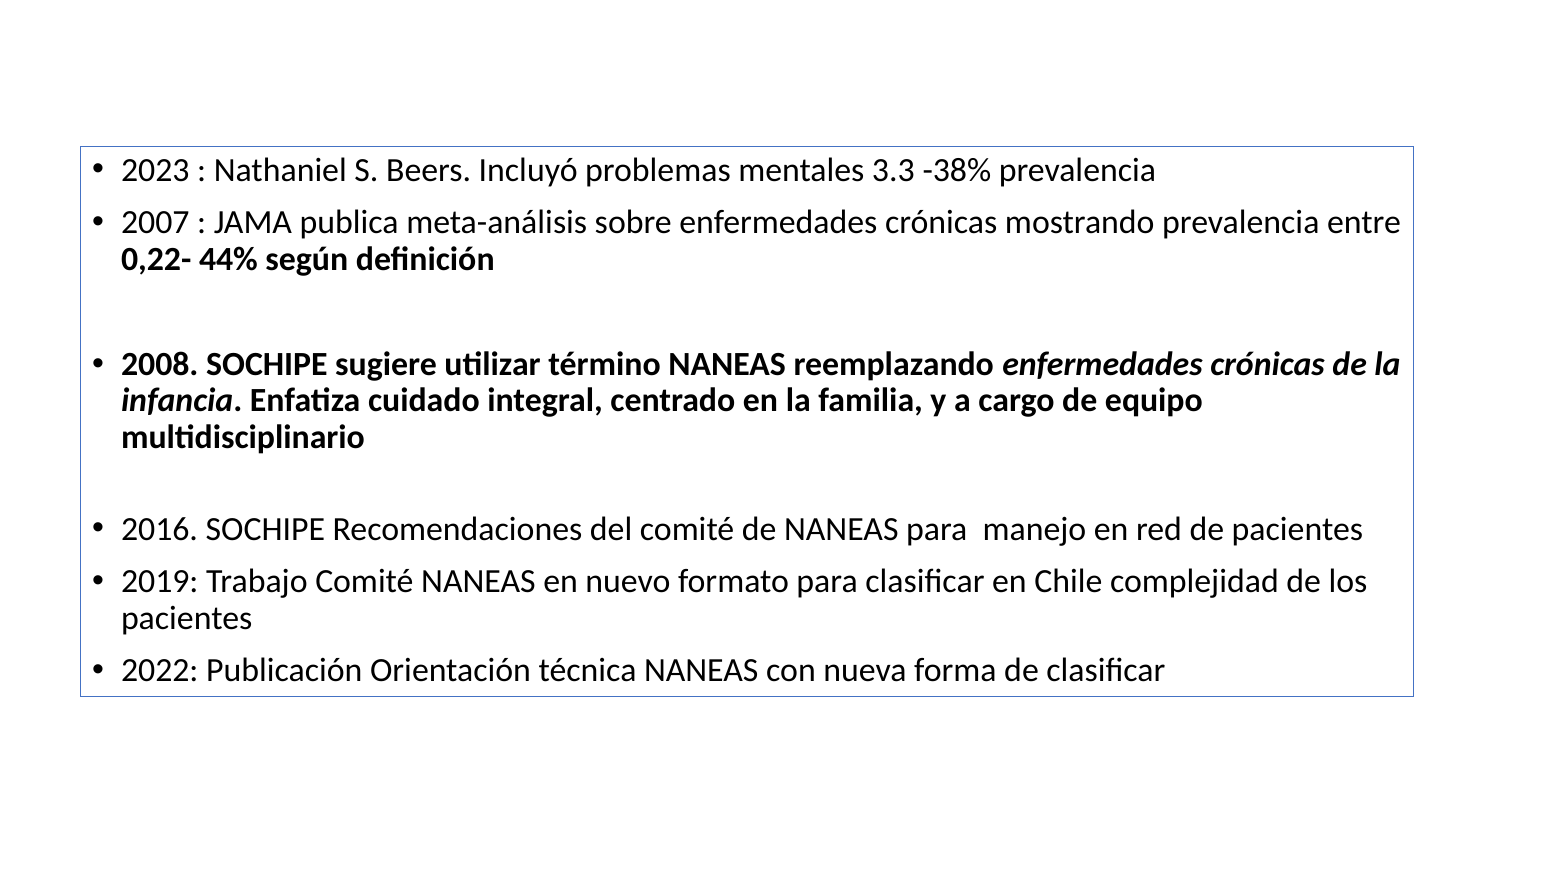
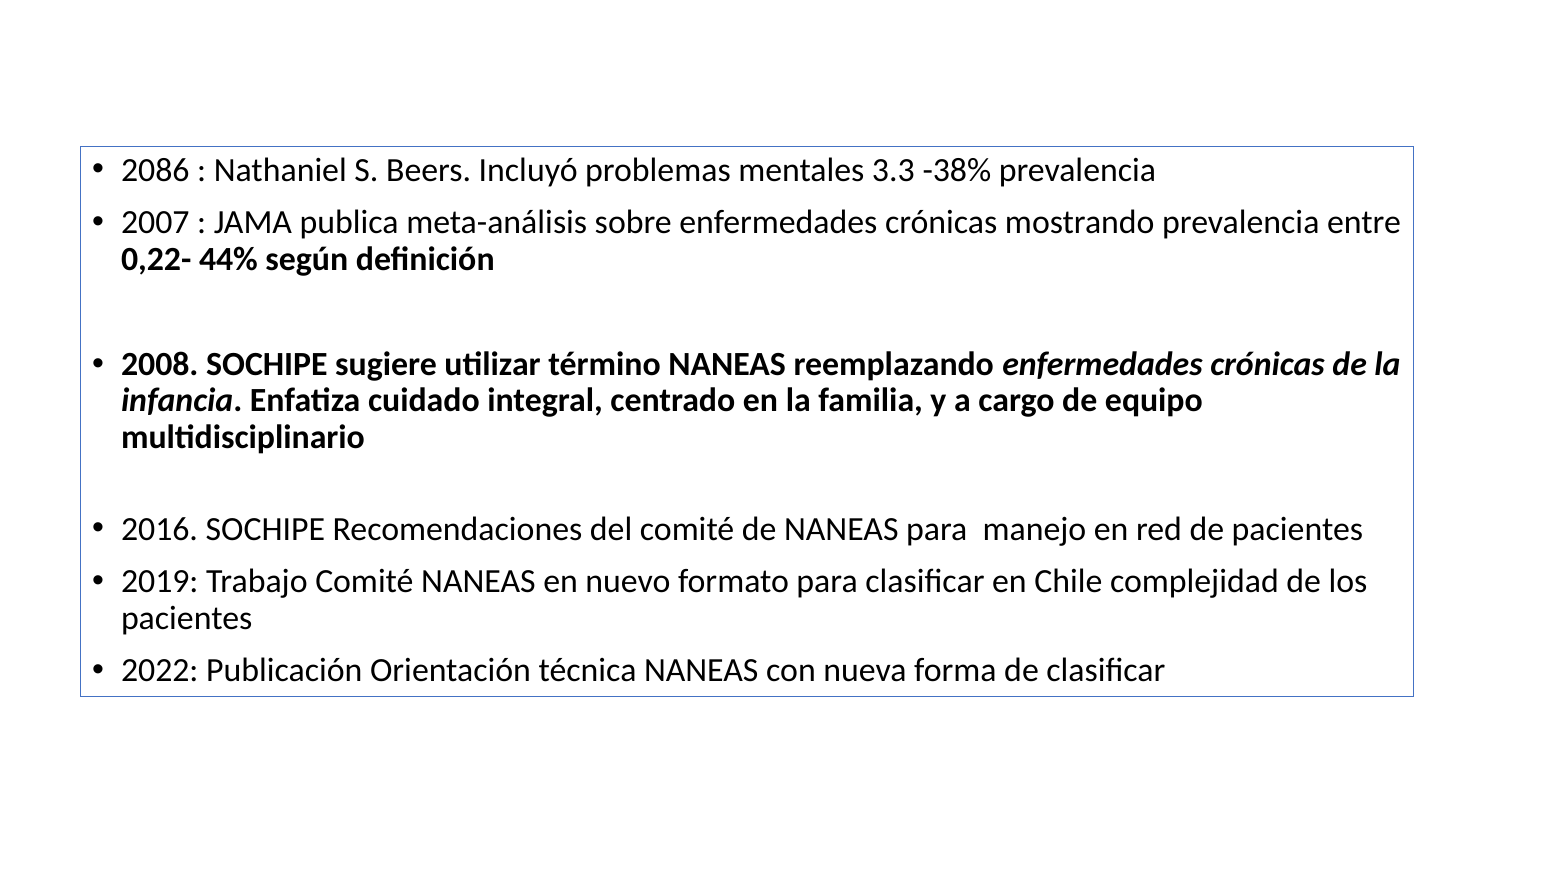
2023: 2023 -> 2086
